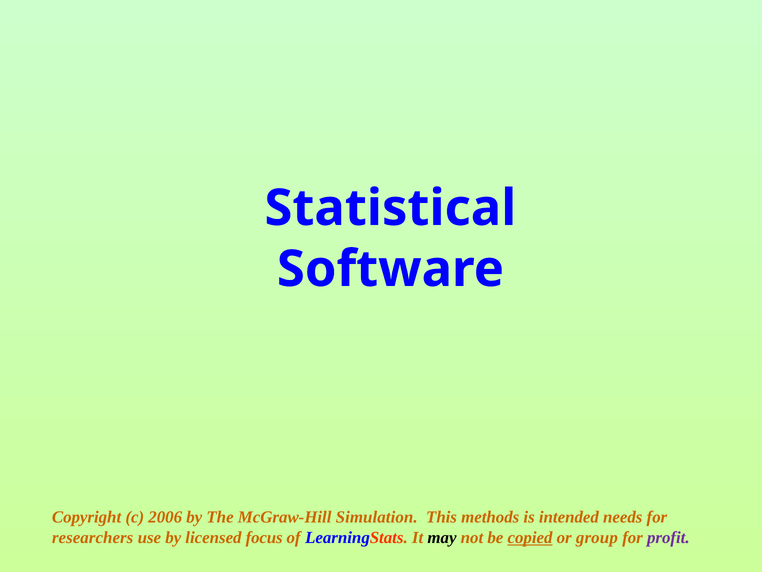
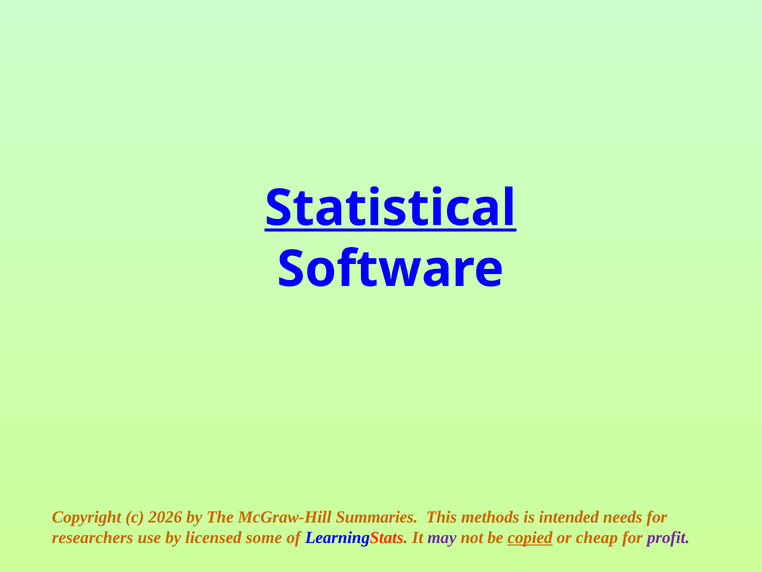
Statistical underline: none -> present
2006: 2006 -> 2026
Simulation: Simulation -> Summaries
focus: focus -> some
may colour: black -> purple
group: group -> cheap
